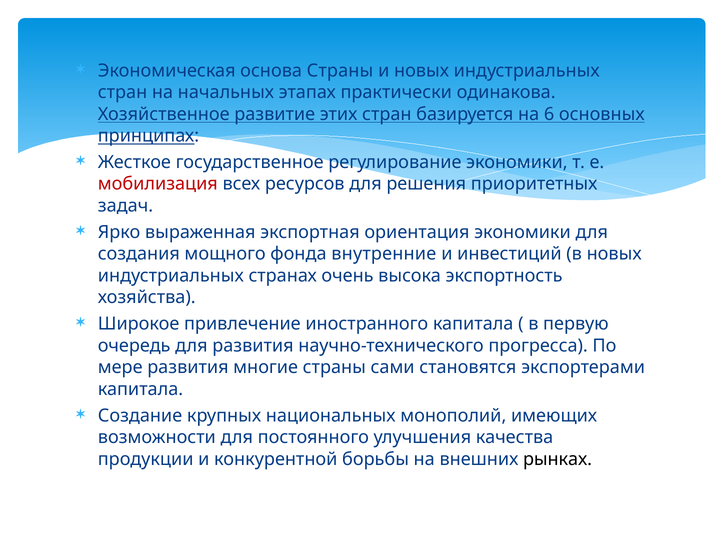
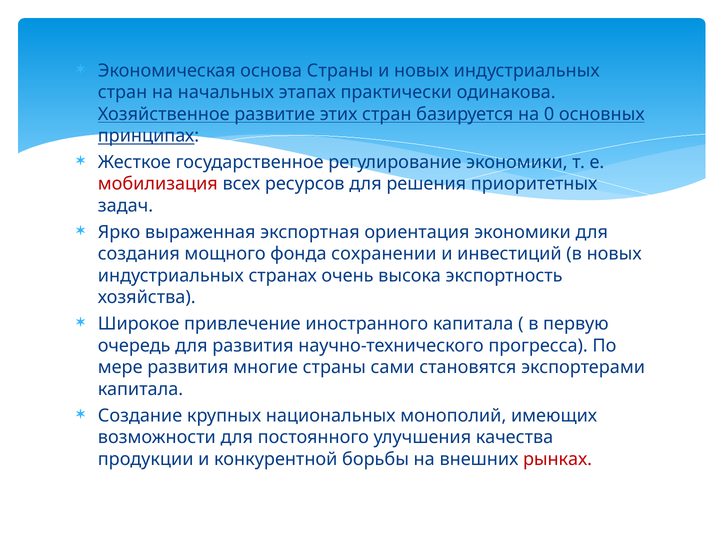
6: 6 -> 0
внутренние: внутренние -> сохранении
рынках colour: black -> red
